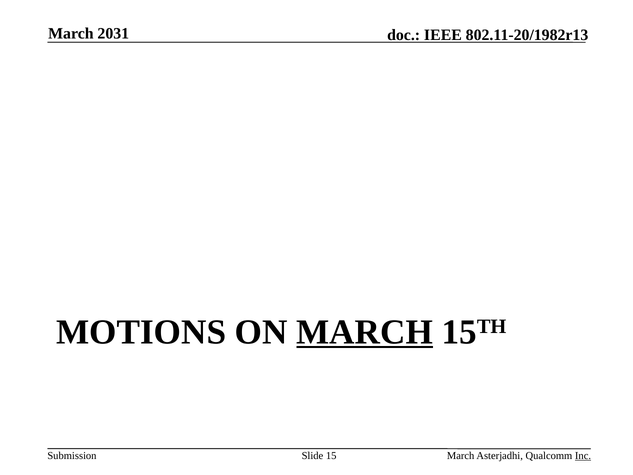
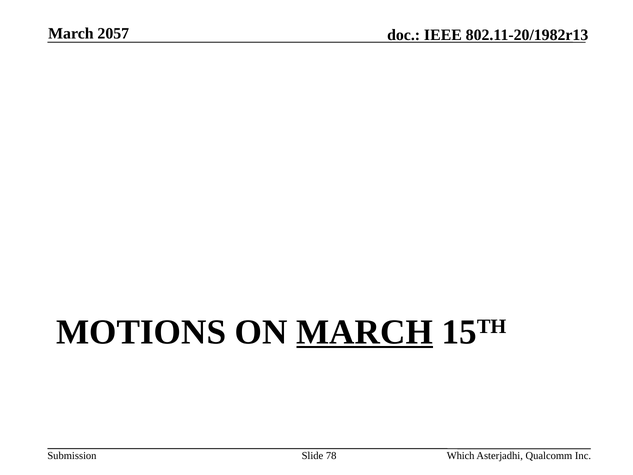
2031: 2031 -> 2057
15: 15 -> 78
March at (461, 455): March -> Which
Inc underline: present -> none
